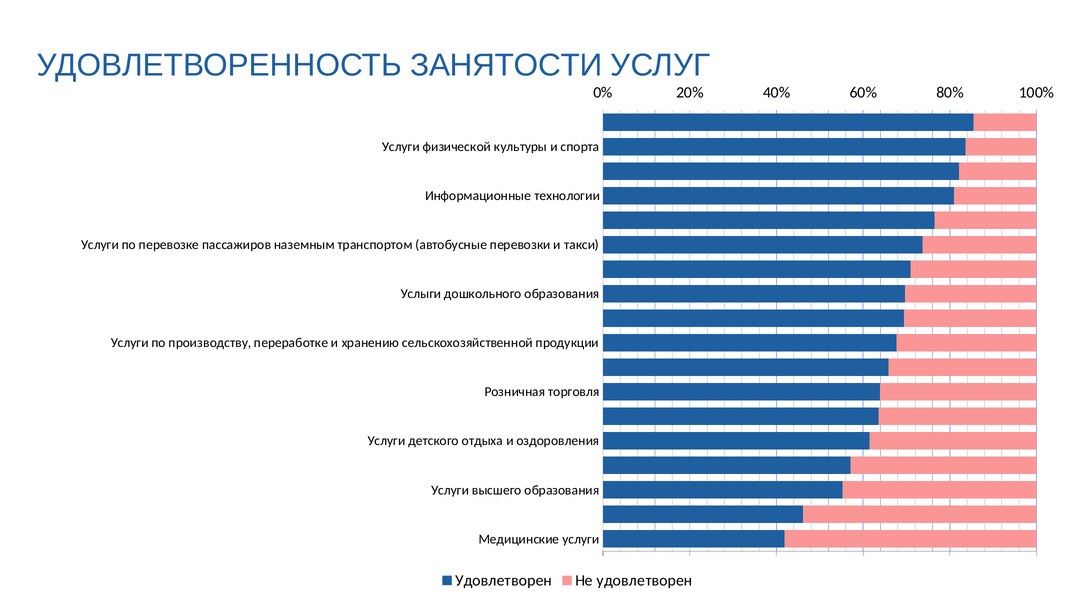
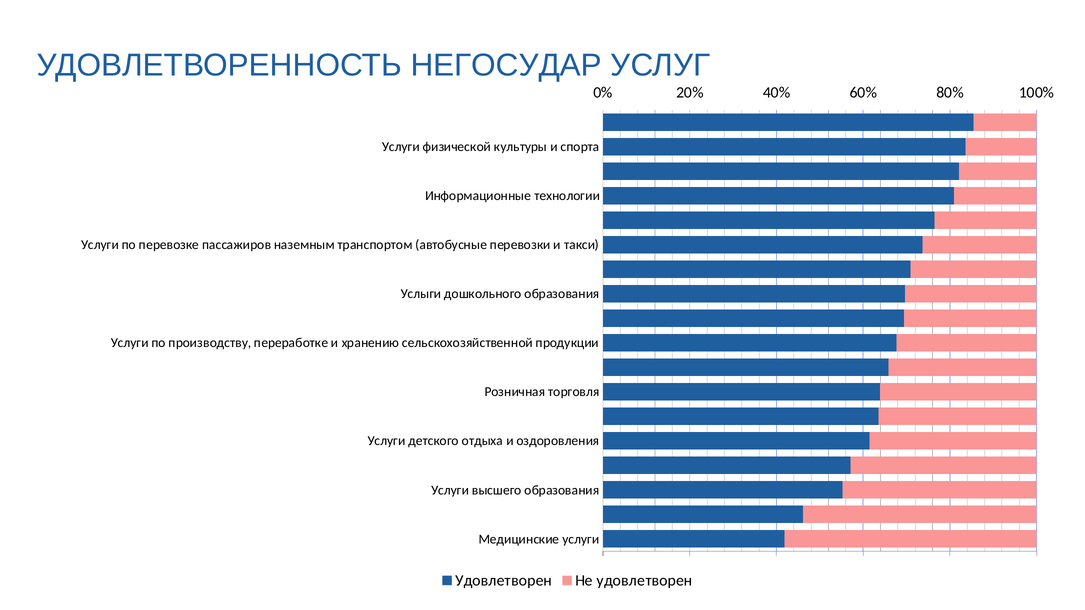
ЗАНЯТОСТИ: ЗАНЯТОСТИ -> НЕГОСУДАР
